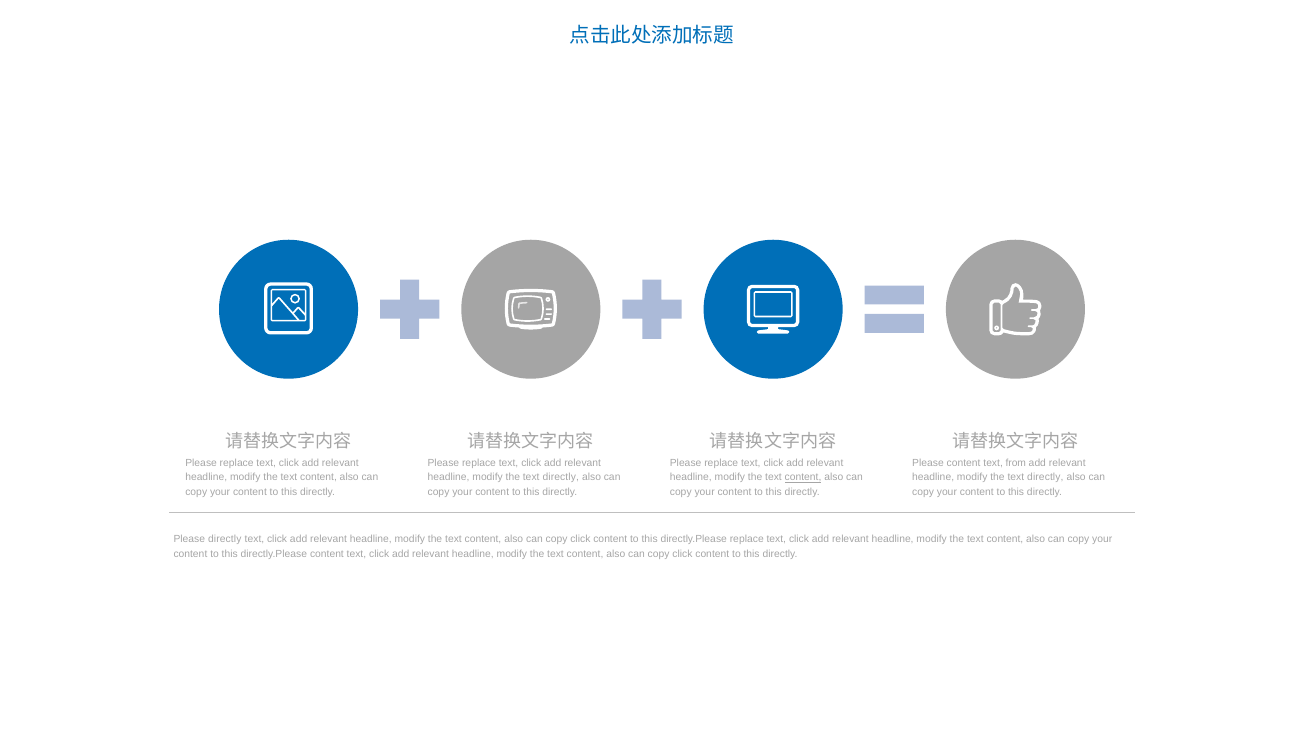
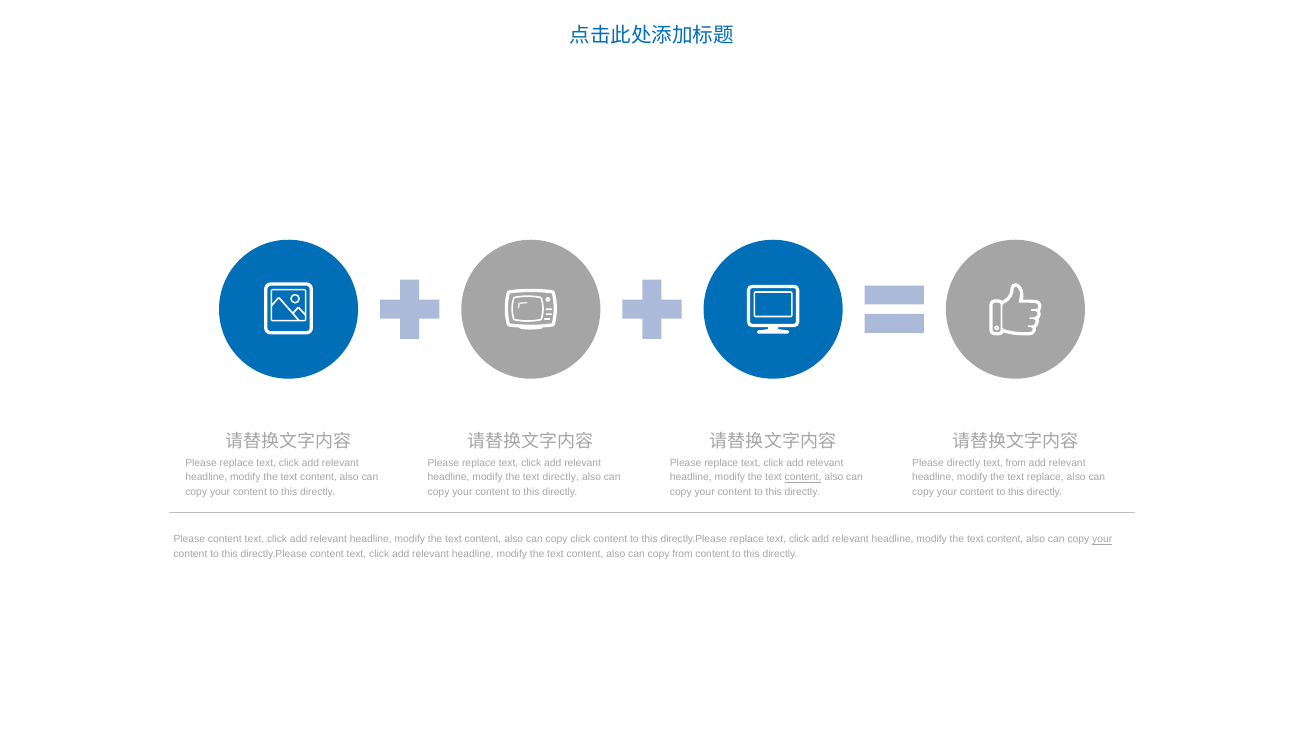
Please content: content -> directly
directly at (1045, 478): directly -> replace
Please directly: directly -> content
your at (1102, 540) underline: none -> present
click at (682, 555): click -> from
